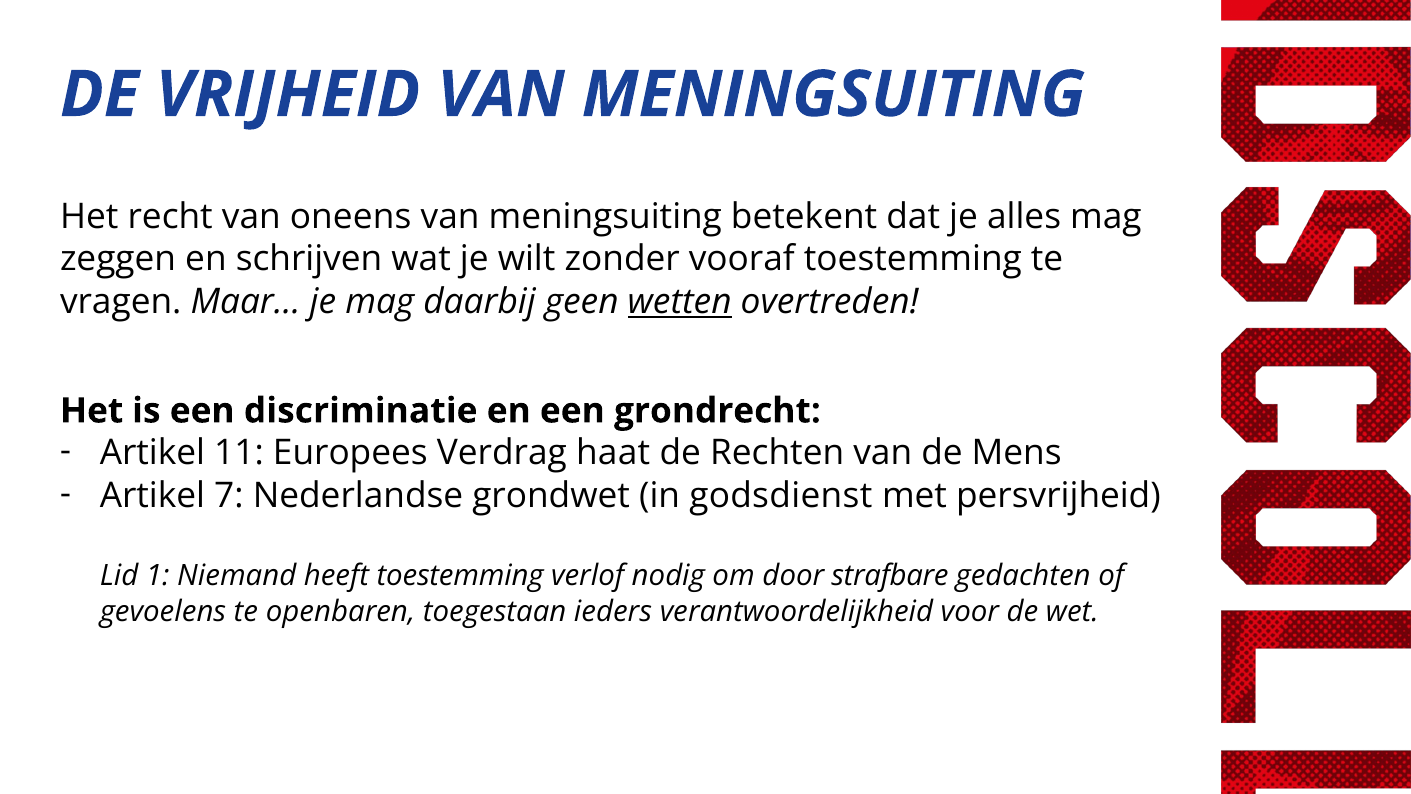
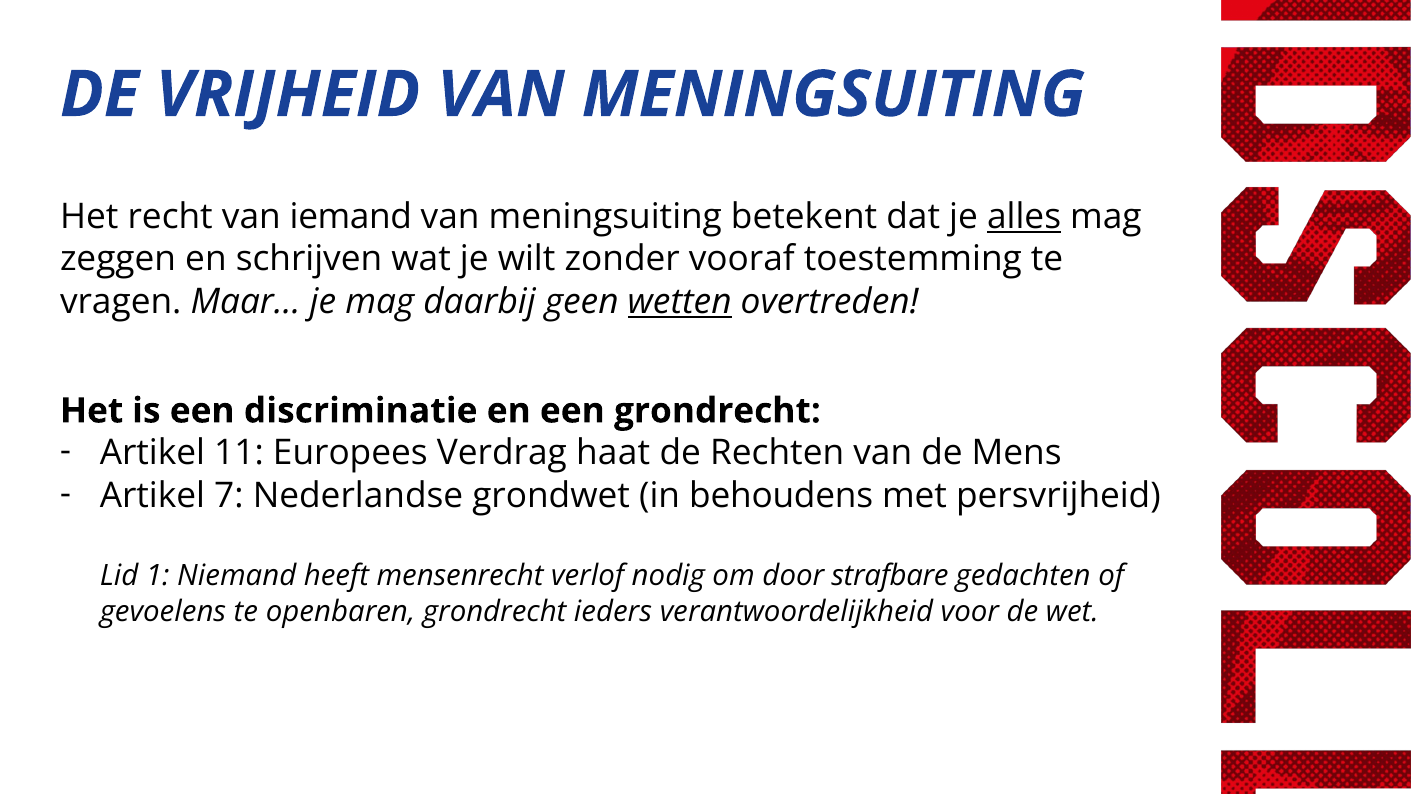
oneens: oneens -> iemand
alles underline: none -> present
godsdienst: godsdienst -> behoudens
heeft toestemming: toestemming -> mensenrecht
openbaren toegestaan: toegestaan -> grondrecht
